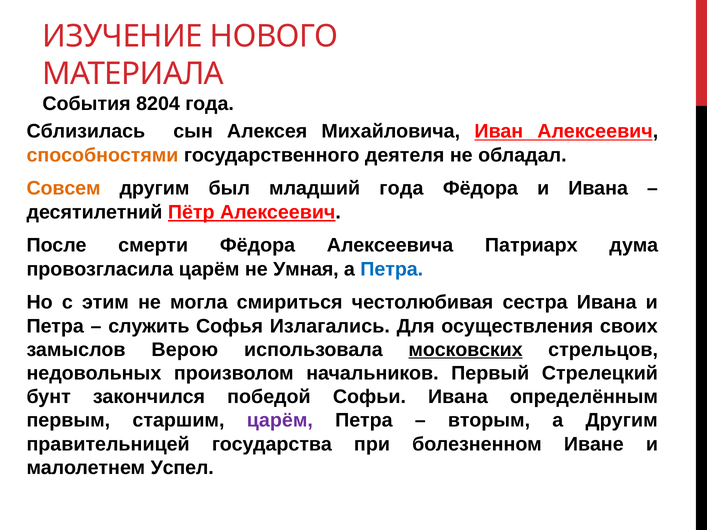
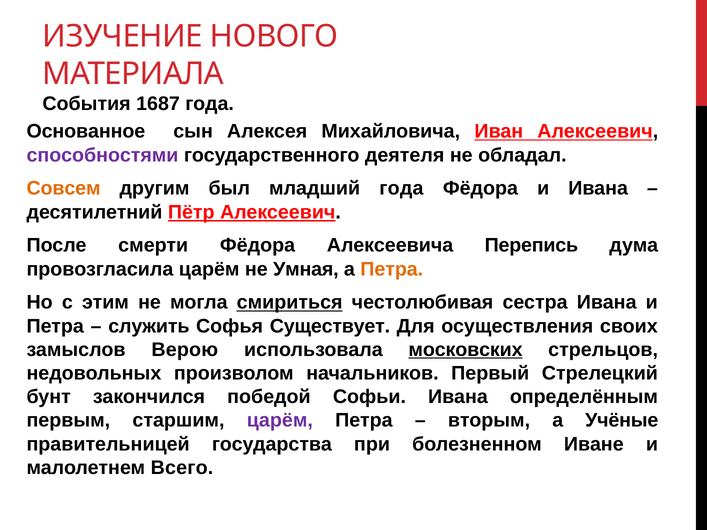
8204: 8204 -> 1687
Сблизилась: Сблизилась -> Основанное
способностями colour: orange -> purple
Патриарх: Патриарх -> Перепись
Петра at (392, 269) colour: blue -> orange
смириться underline: none -> present
Излагались: Излагались -> Существует
а Другим: Другим -> Учёные
Успел: Успел -> Всего
